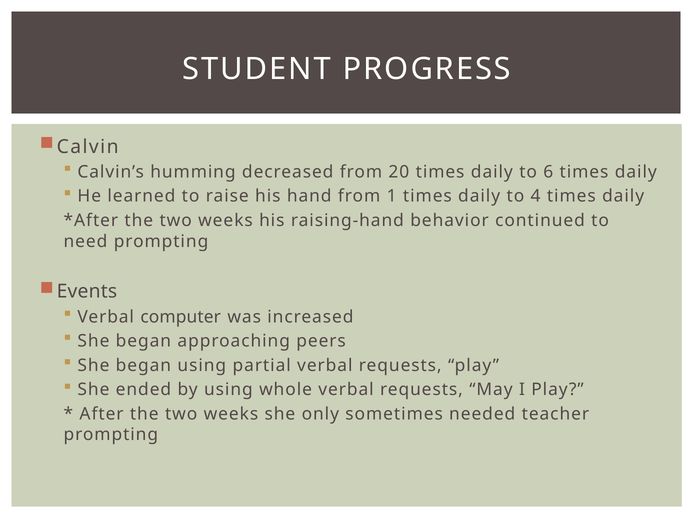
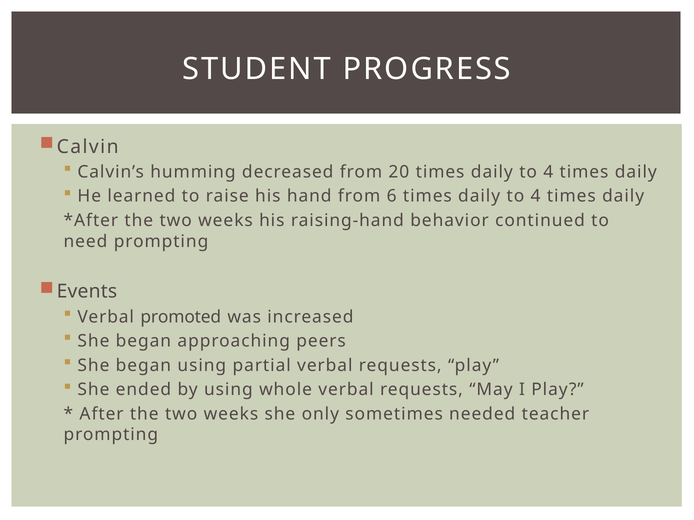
6 at (548, 172): 6 -> 4
1: 1 -> 6
computer: computer -> promoted
